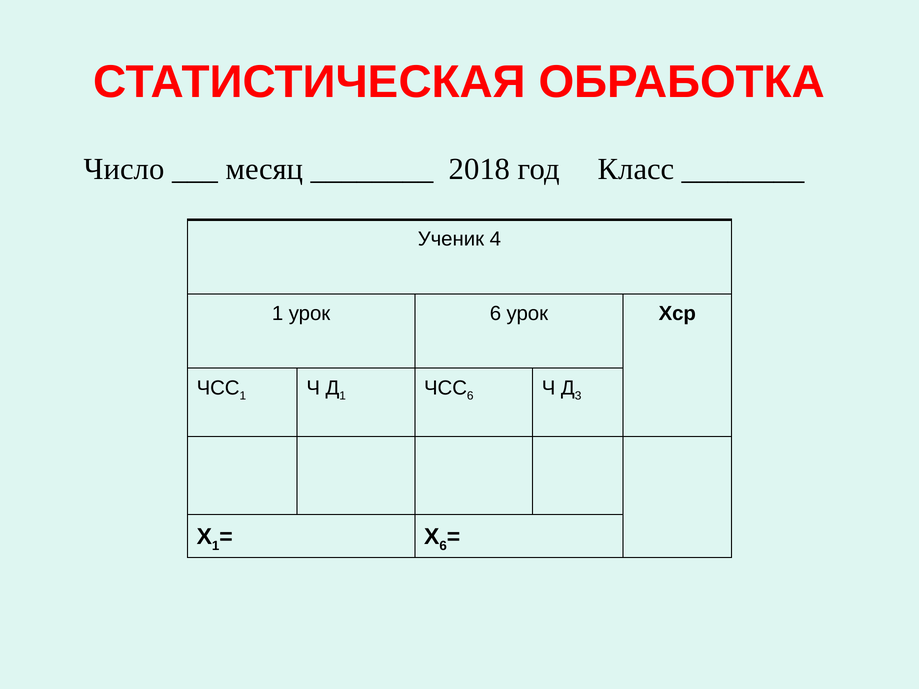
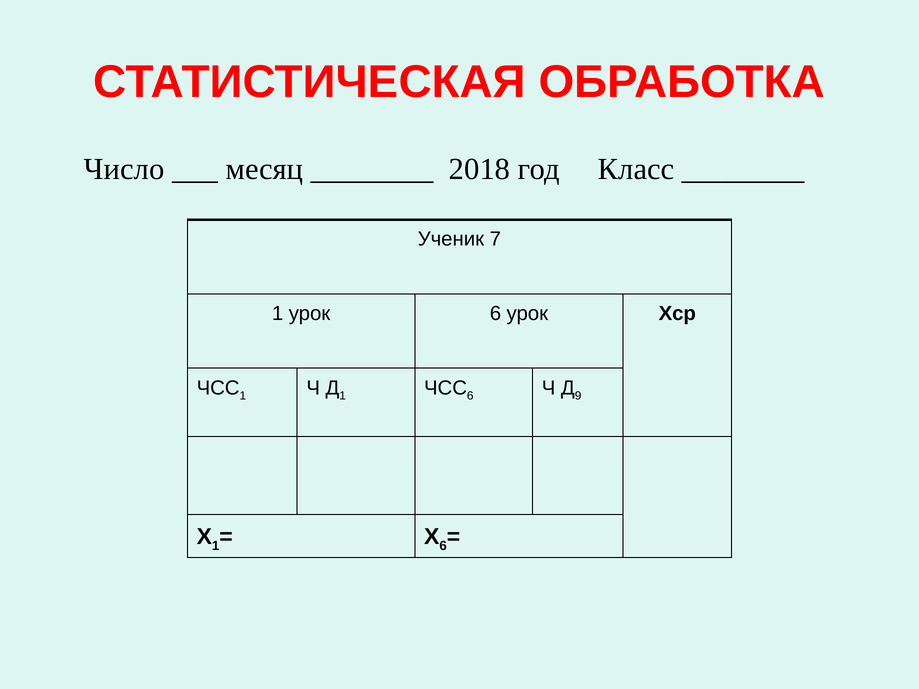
4: 4 -> 7
3: 3 -> 9
